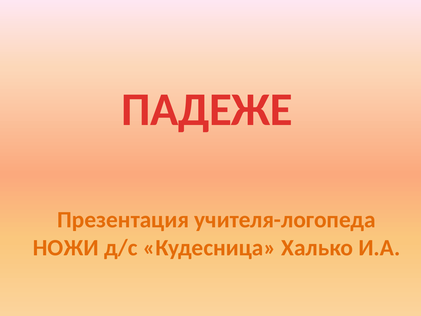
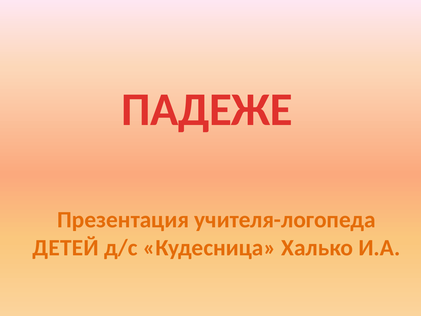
НОЖИ: НОЖИ -> ДЕТЕЙ
